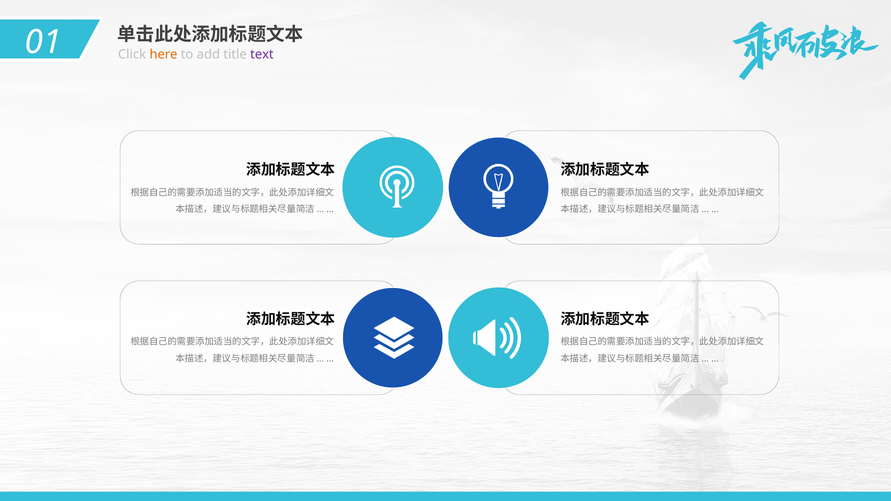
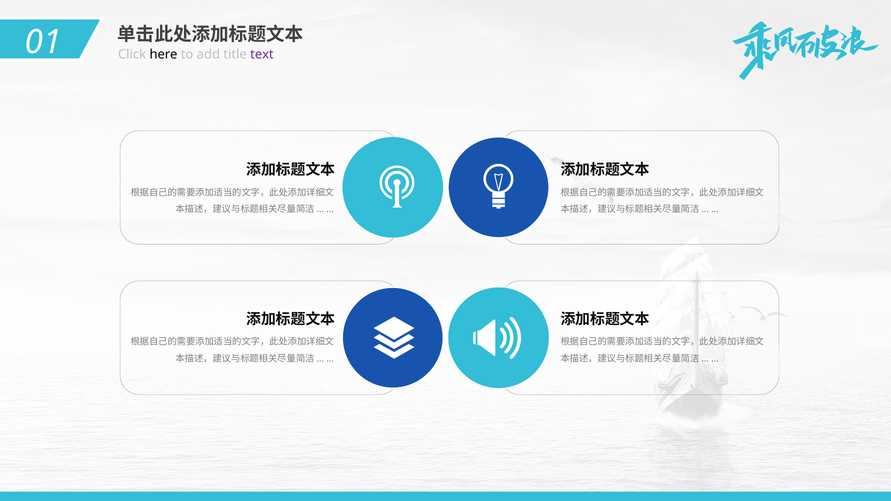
here colour: orange -> black
